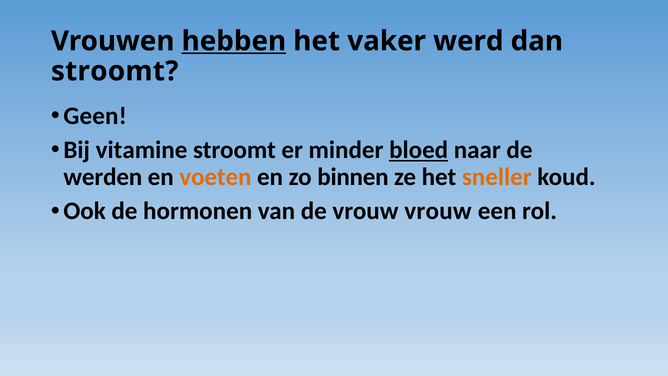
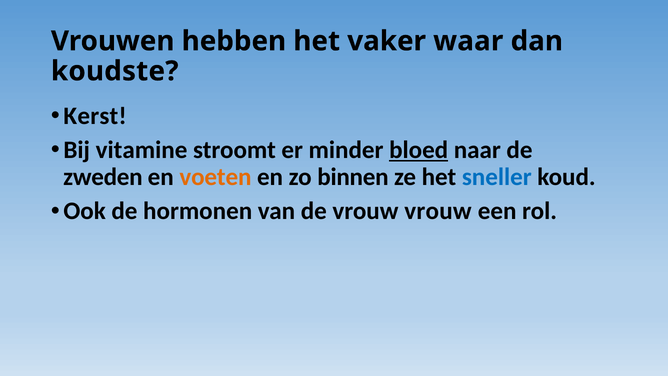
hebben underline: present -> none
werd: werd -> waar
stroomt at (115, 71): stroomt -> koudste
Geen: Geen -> Kerst
werden: werden -> zweden
sneller colour: orange -> blue
